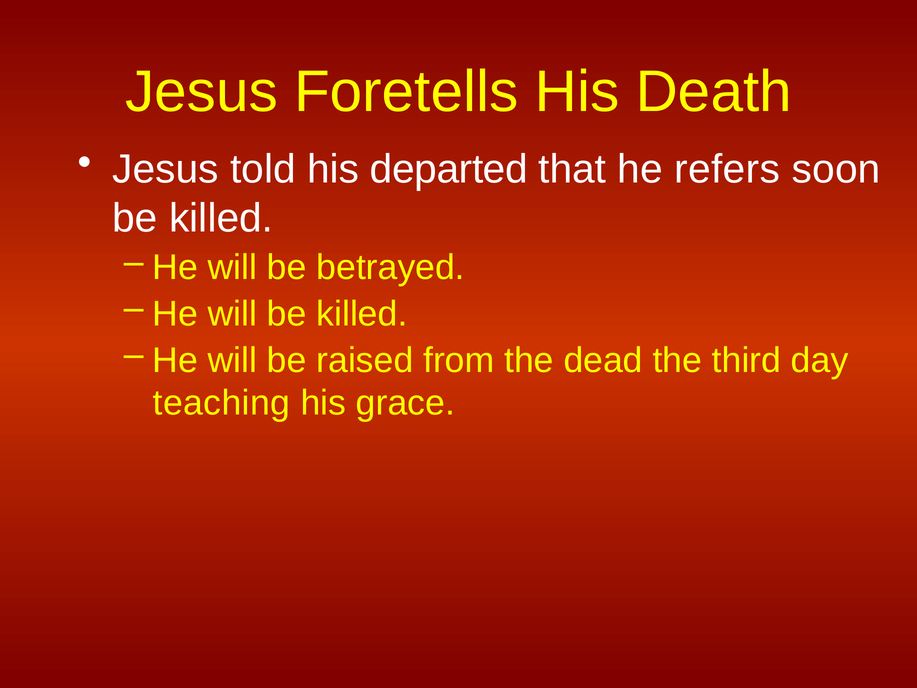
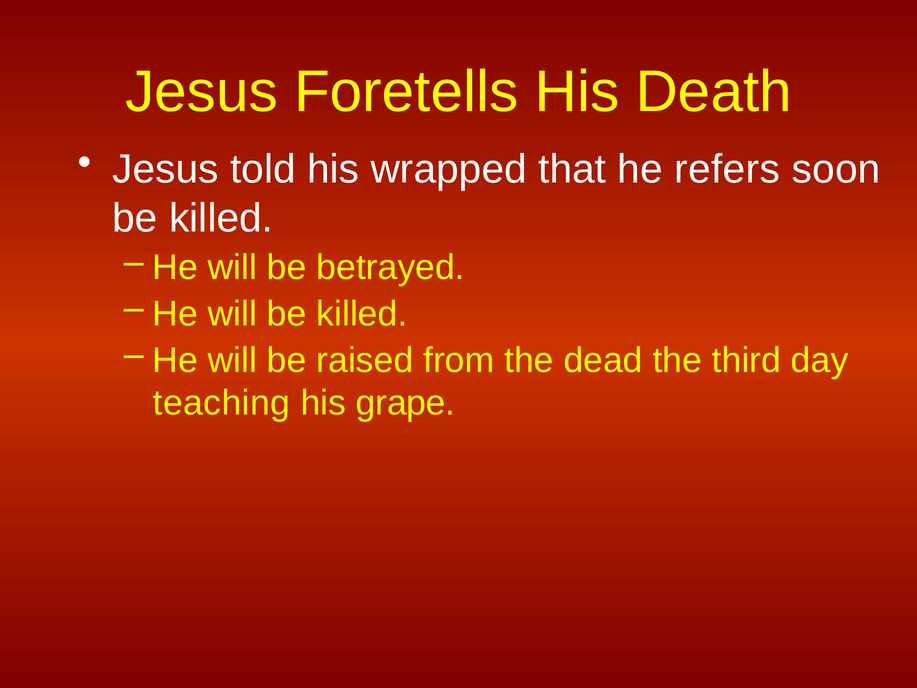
departed: departed -> wrapped
grace: grace -> grape
